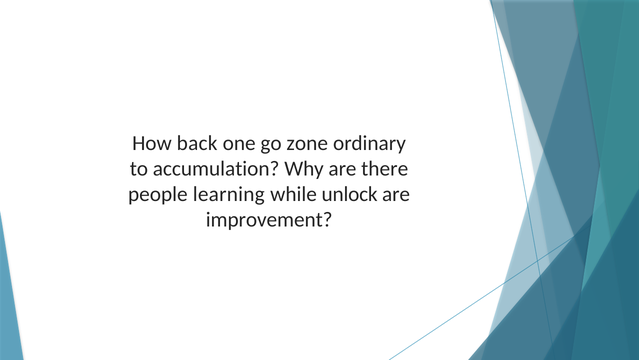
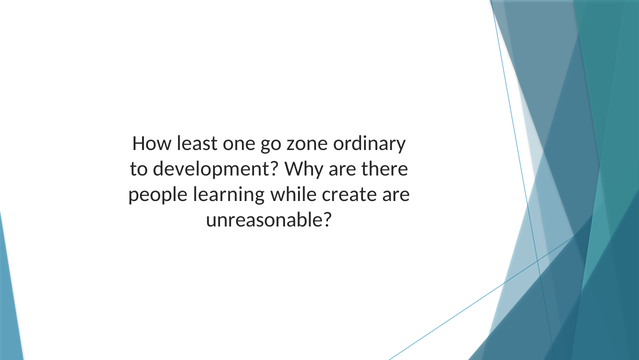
back: back -> least
accumulation: accumulation -> development
unlock: unlock -> create
improvement: improvement -> unreasonable
